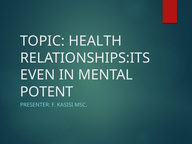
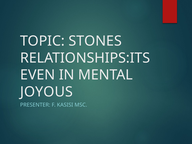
HEALTH: HEALTH -> STONES
POTENT: POTENT -> JOYOUS
